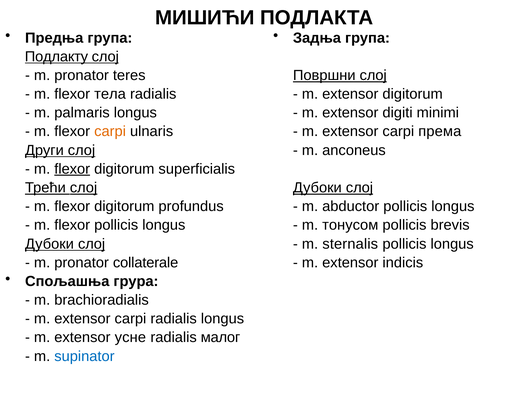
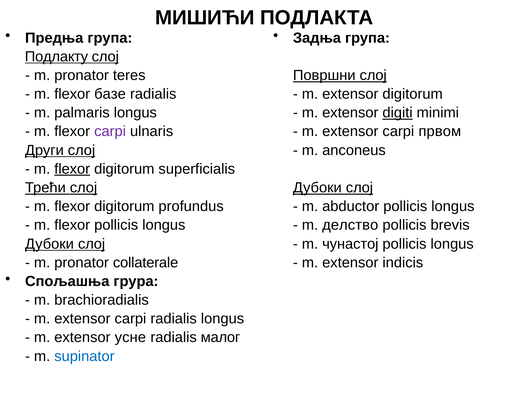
тела: тела -> базе
digiti underline: none -> present
carpi at (110, 132) colour: orange -> purple
премa: премa -> првом
тонусом: тонусом -> делство
sternalis: sternalis -> чунастој
